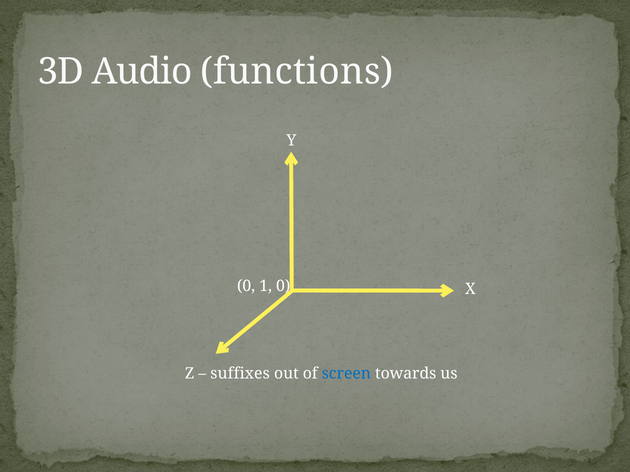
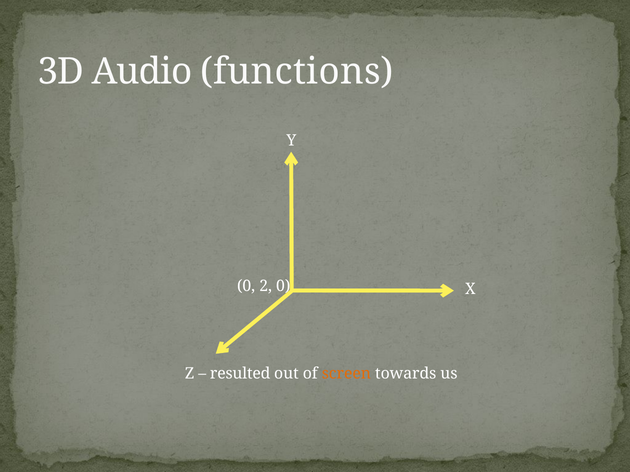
1: 1 -> 2
suffixes: suffixes -> resulted
screen colour: blue -> orange
